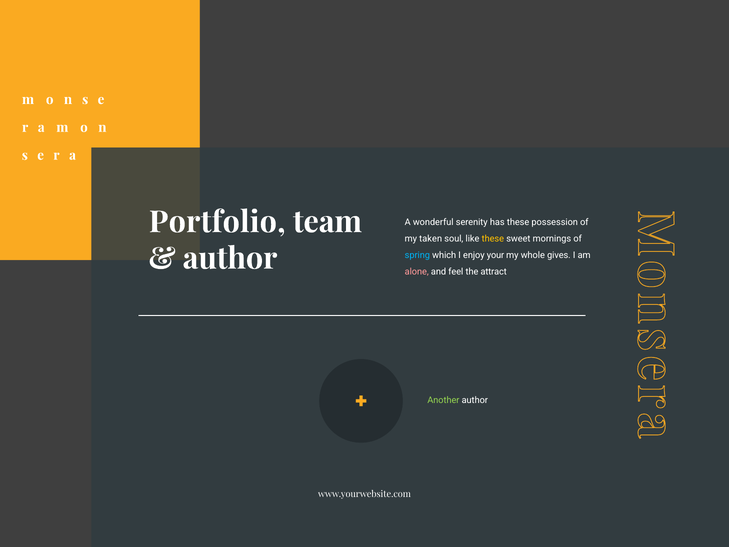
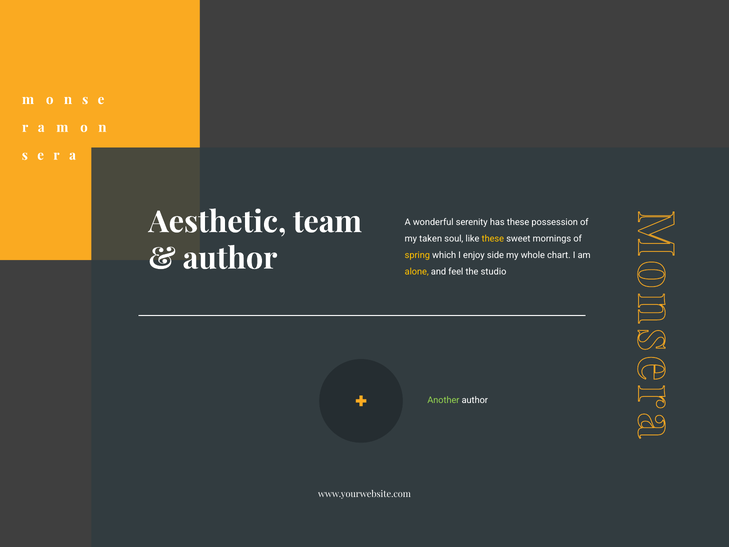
Portfolio: Portfolio -> Aesthetic
spring colour: light blue -> yellow
your: your -> side
gives: gives -> chart
alone colour: pink -> yellow
attract: attract -> studio
